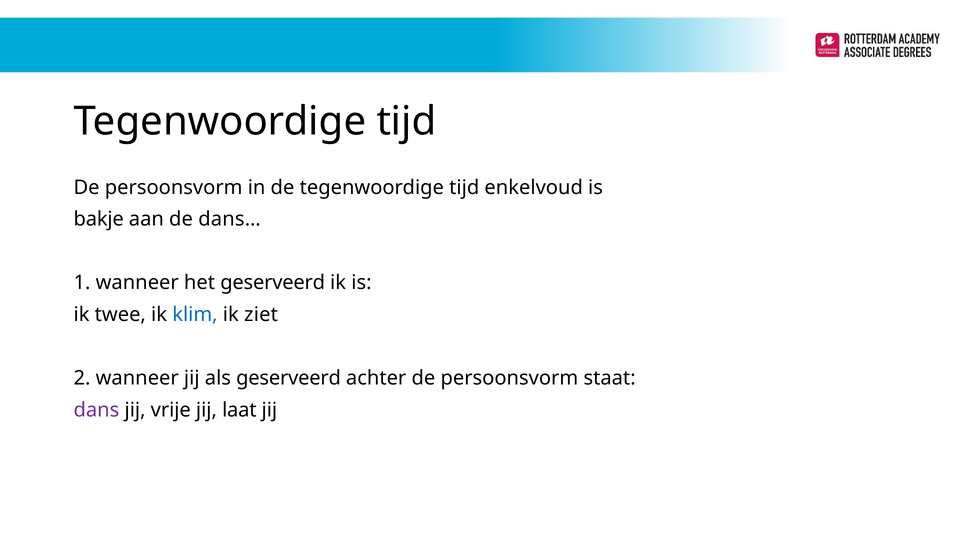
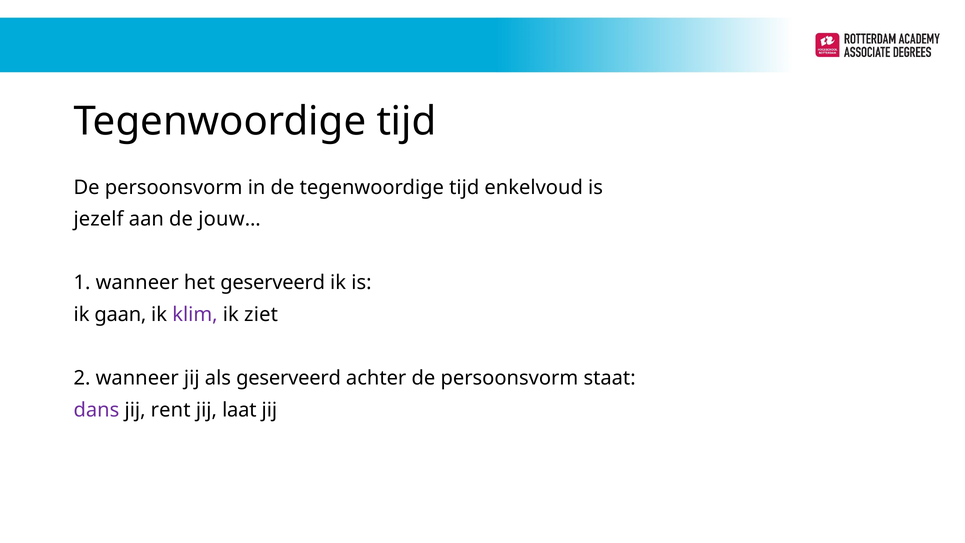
bakje: bakje -> jezelf
dans…: dans… -> jouw…
twee: twee -> gaan
klim colour: blue -> purple
vrije: vrije -> rent
